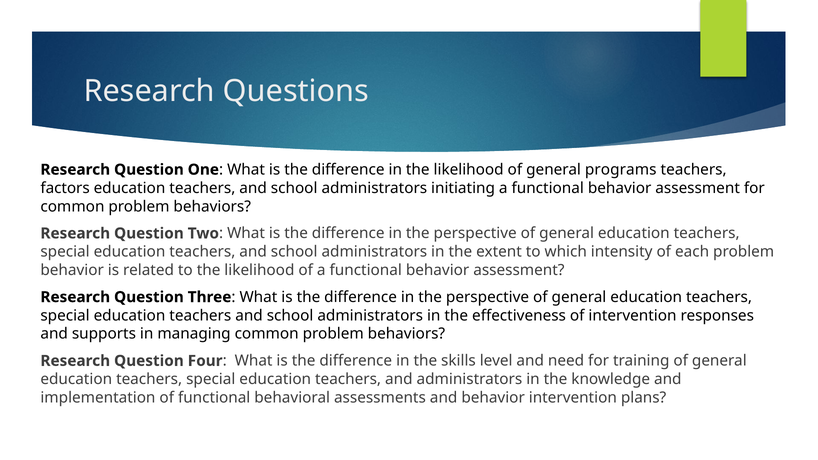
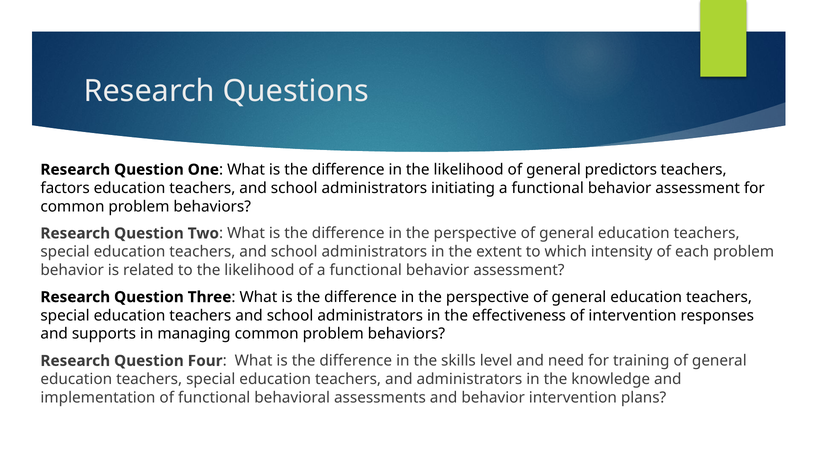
programs: programs -> predictors
